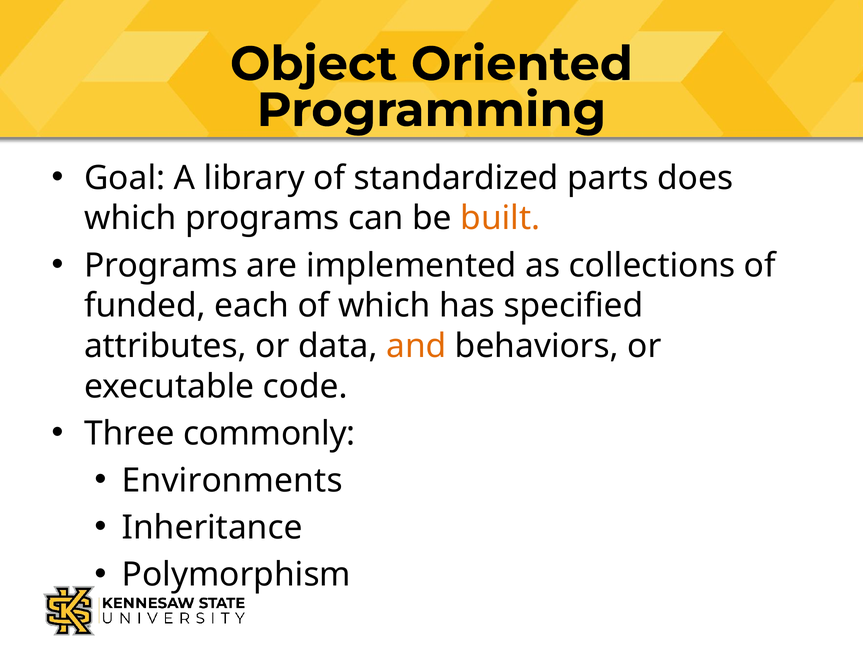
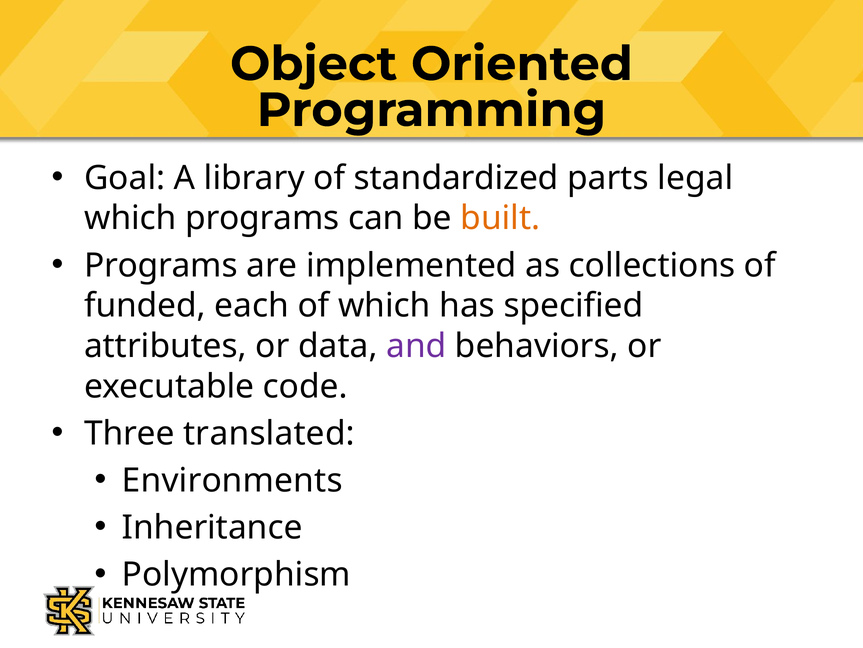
does: does -> legal
and colour: orange -> purple
commonly: commonly -> translated
